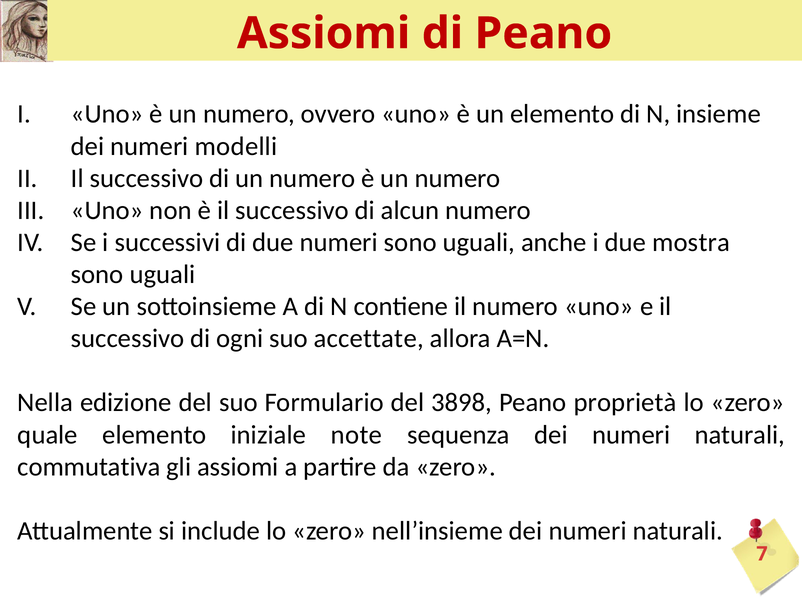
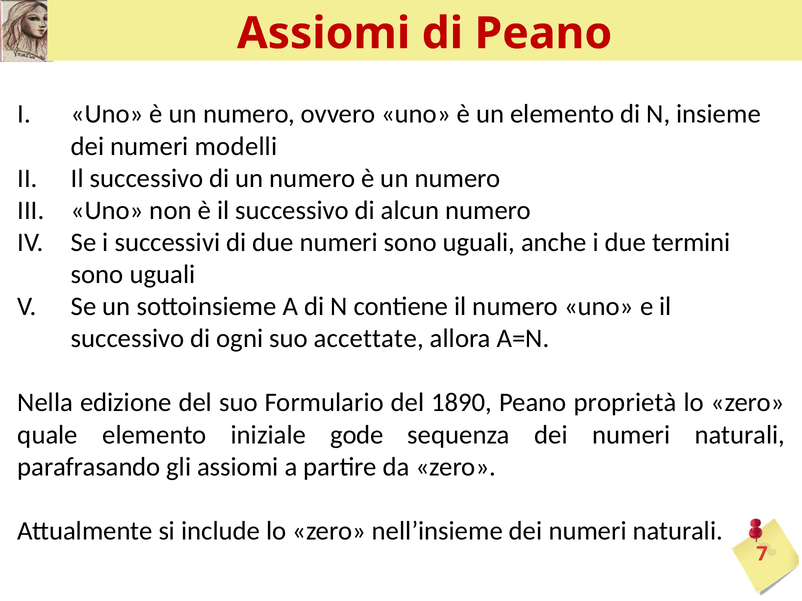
mostra: mostra -> termini
3898: 3898 -> 1890
note: note -> gode
commutativa: commutativa -> parafrasando
